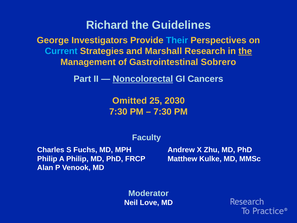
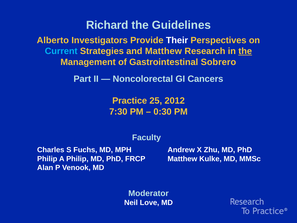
George: George -> Alberto
Their colour: light blue -> white
and Marshall: Marshall -> Matthew
Noncolorectal underline: present -> none
Omitted: Omitted -> Practice
2030: 2030 -> 2012
7:30 at (163, 112): 7:30 -> 0:30
